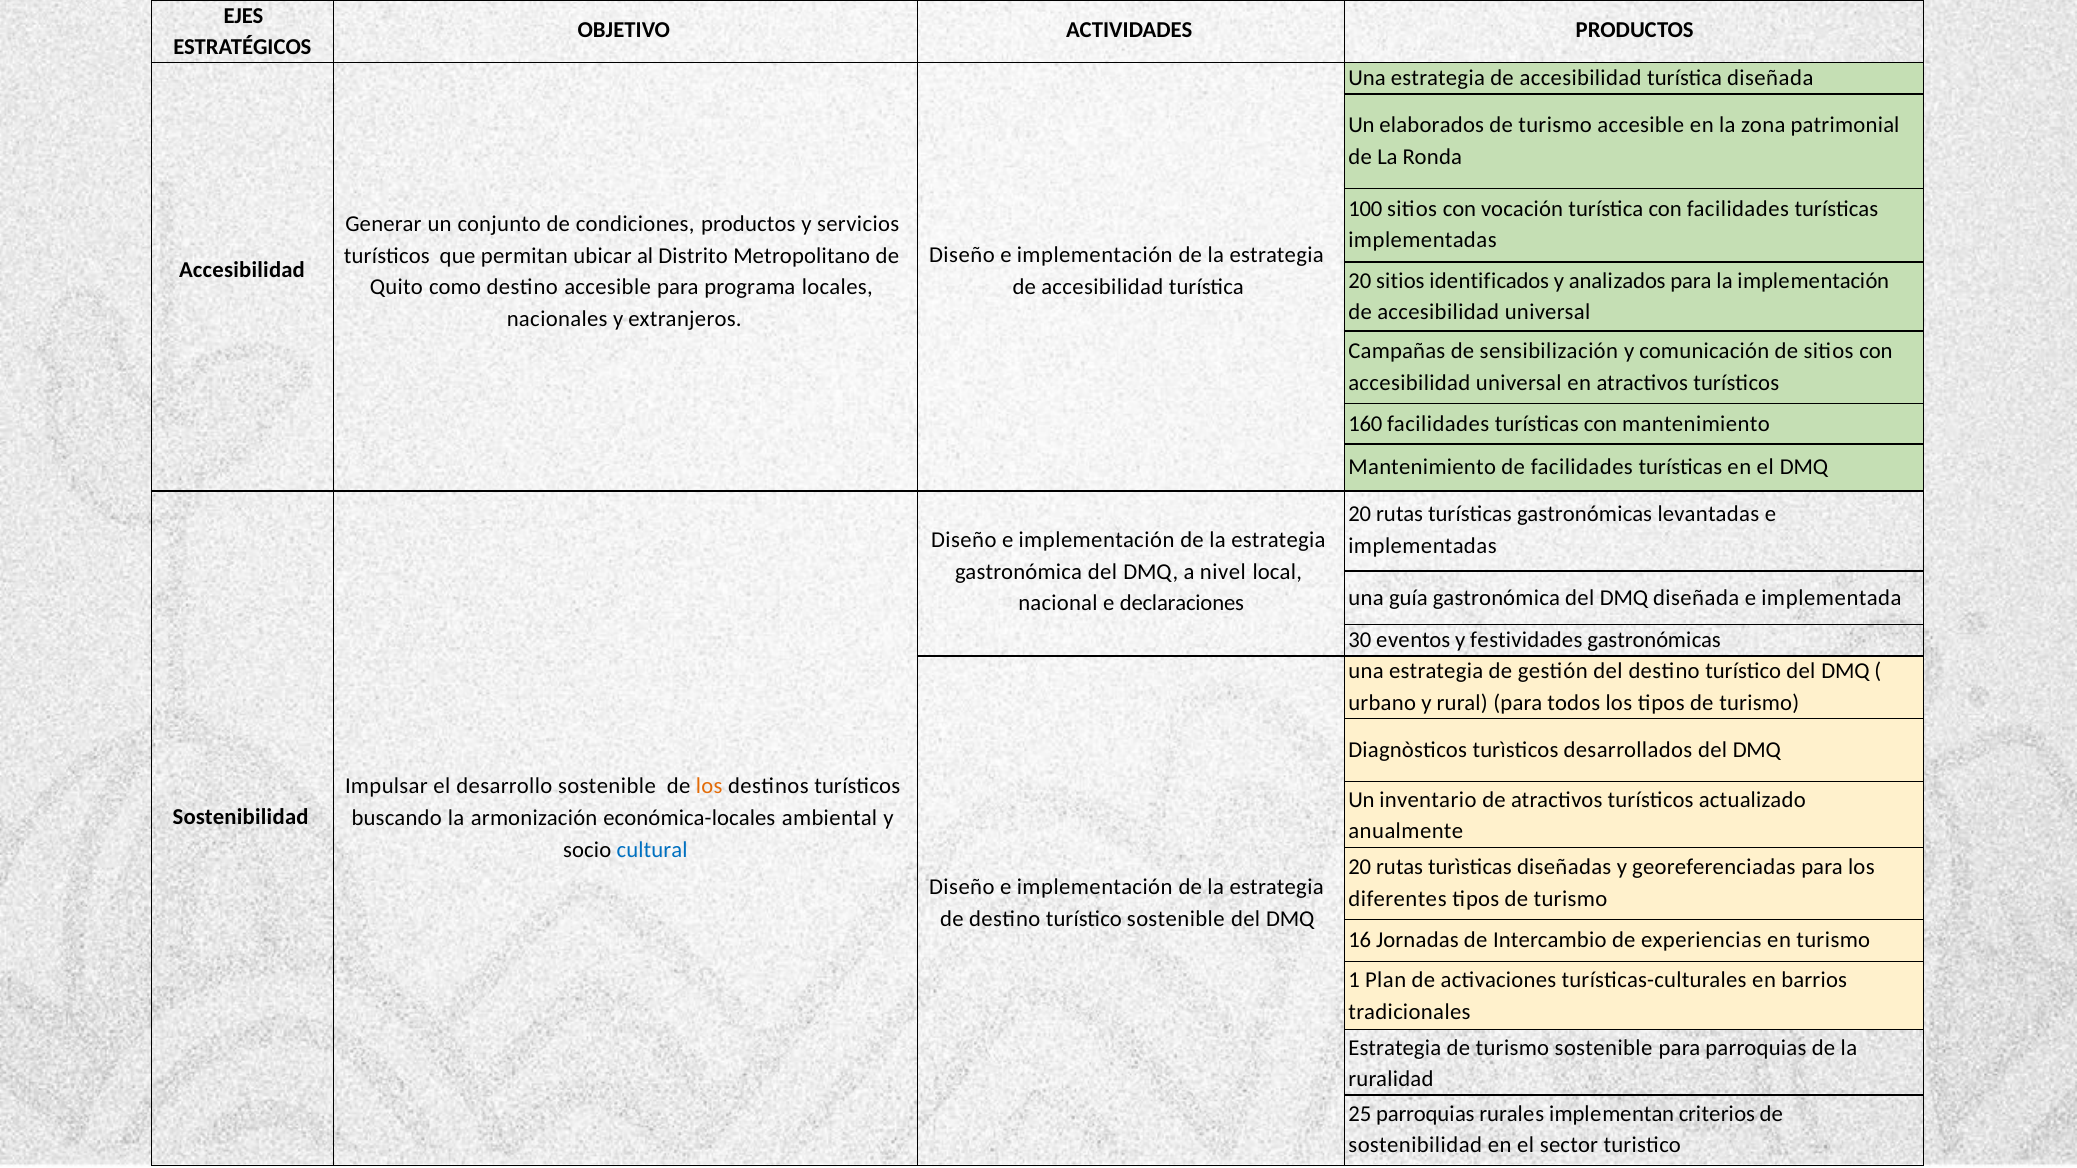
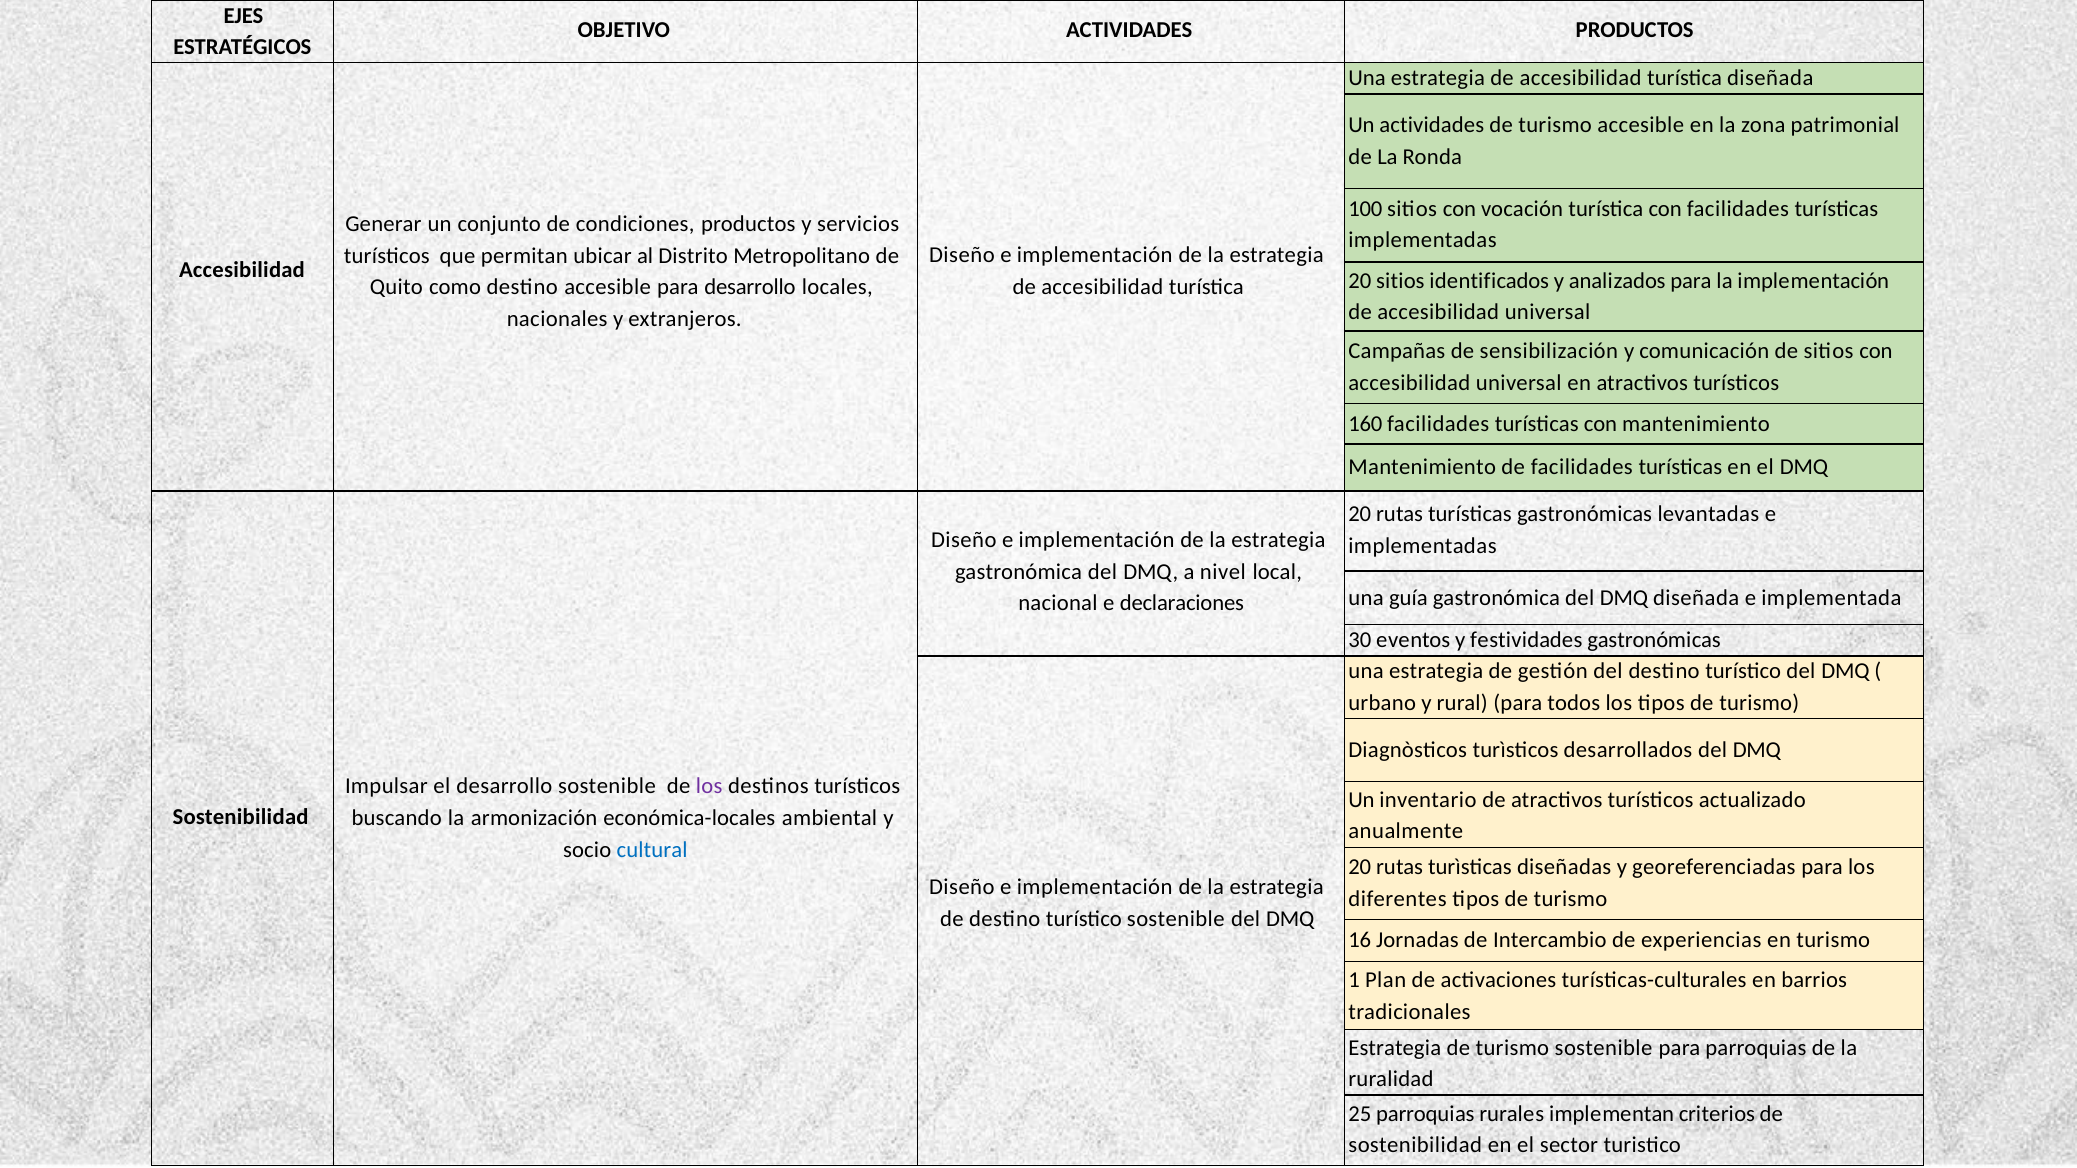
Un elaborados: elaborados -> actividades
para programa: programa -> desarrollo
los at (709, 787) colour: orange -> purple
